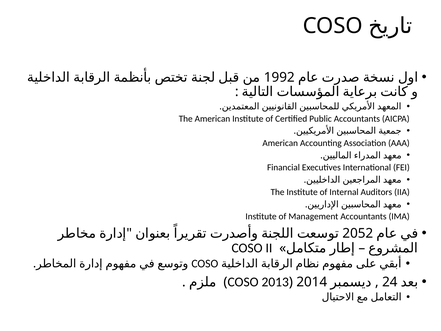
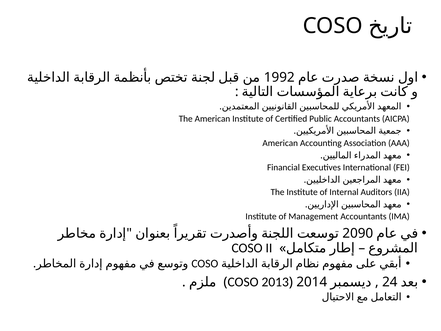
2052: 2052 -> 2090
